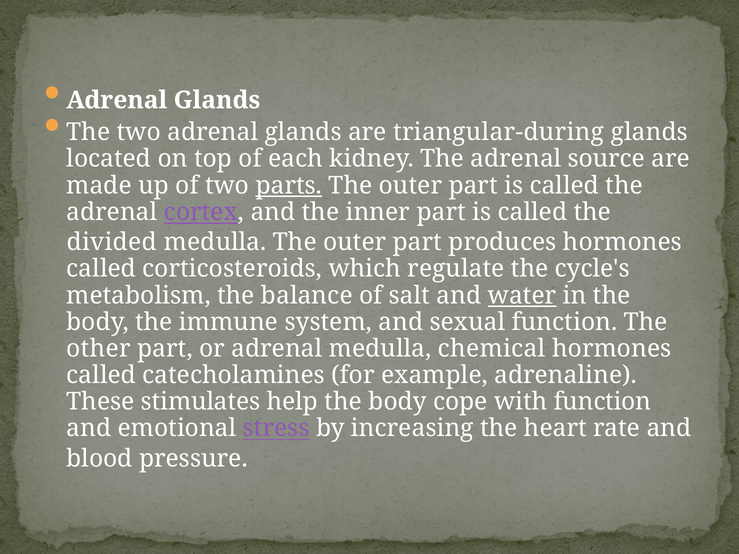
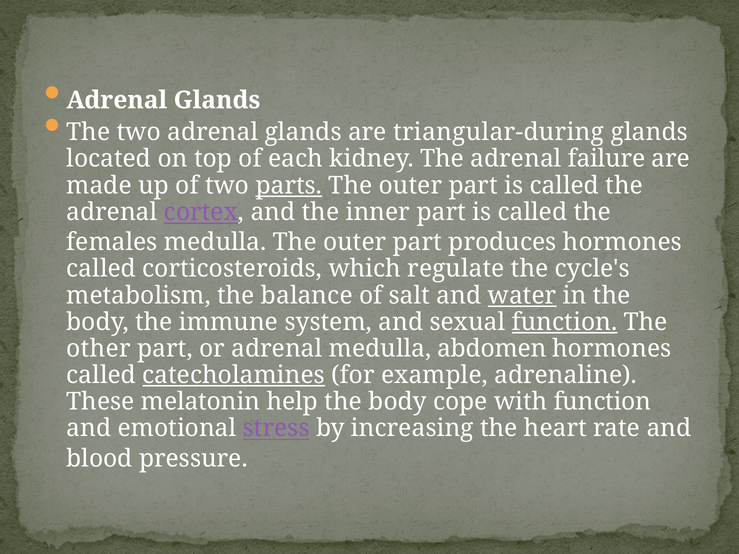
source: source -> failure
divided: divided -> females
function at (565, 322) underline: none -> present
chemical: chemical -> abdomen
catecholamines underline: none -> present
stimulates: stimulates -> melatonin
